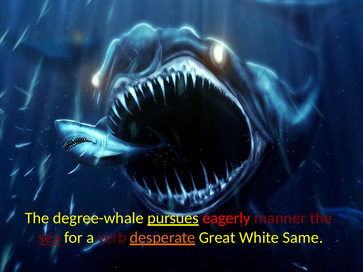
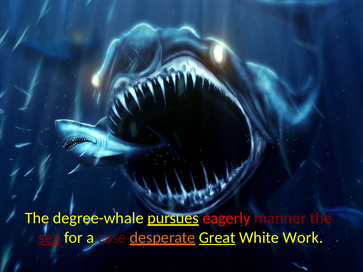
verb: verb -> case
Great underline: none -> present
Same: Same -> Work
